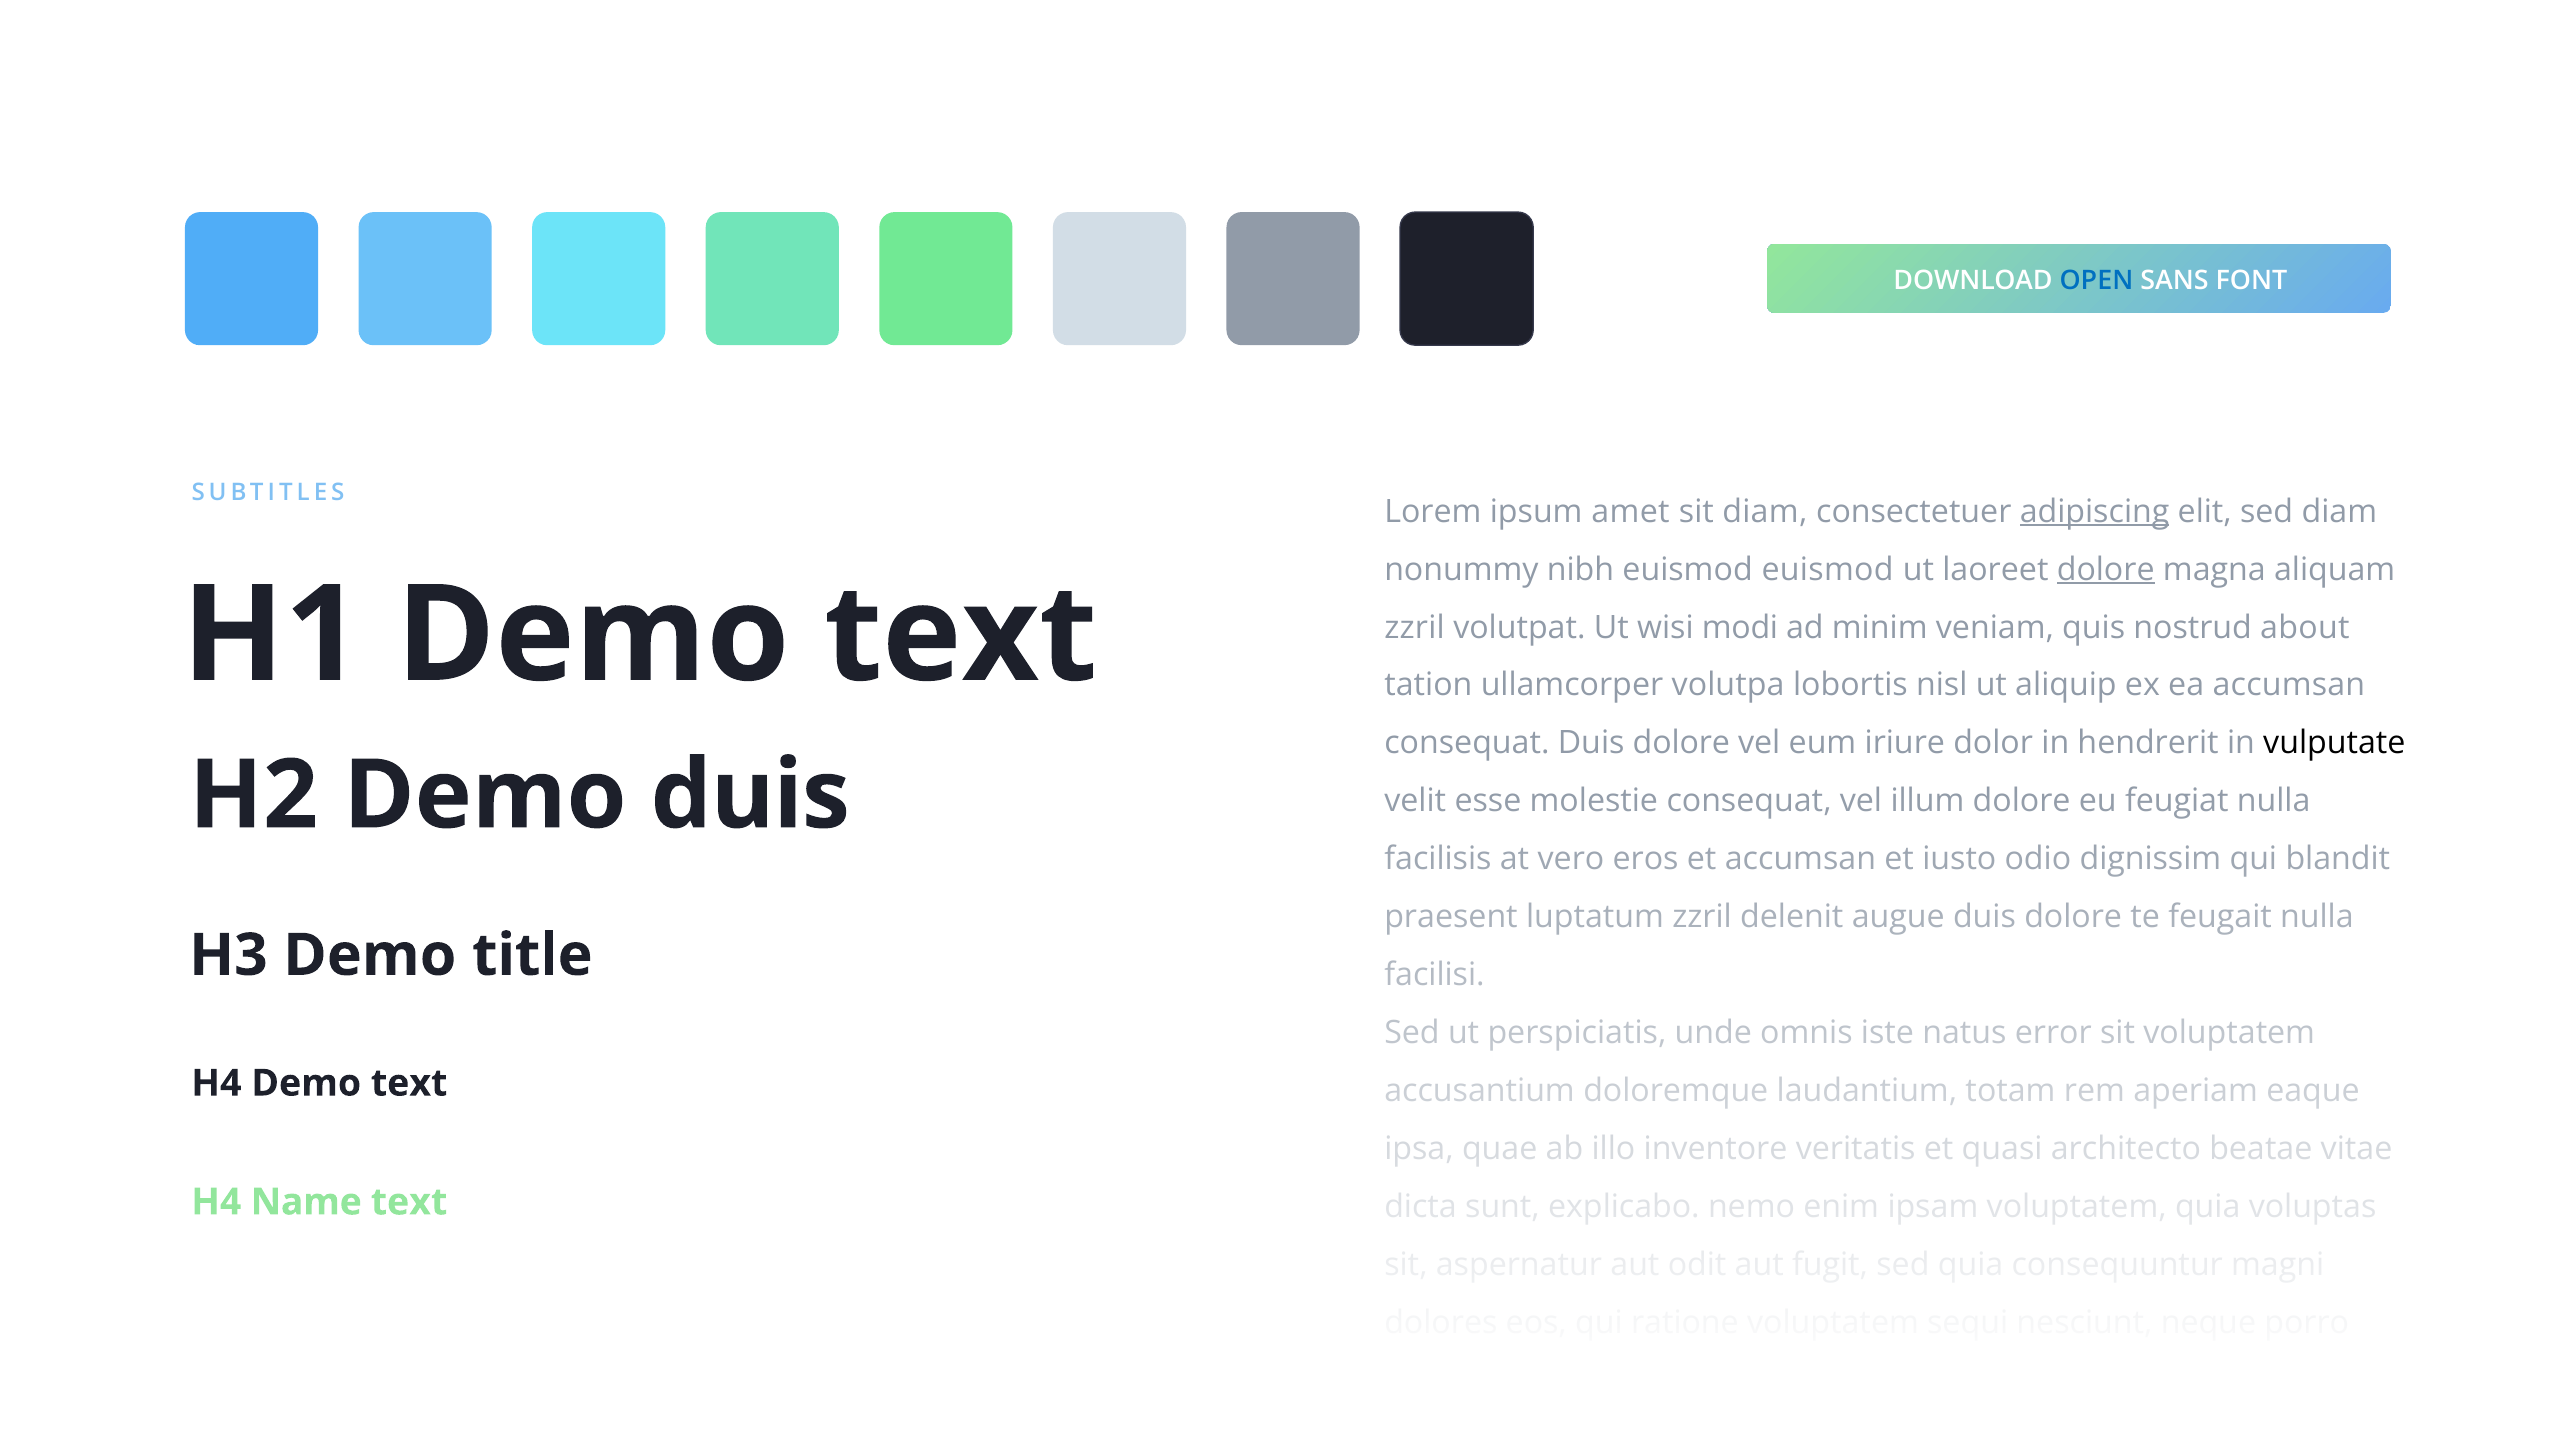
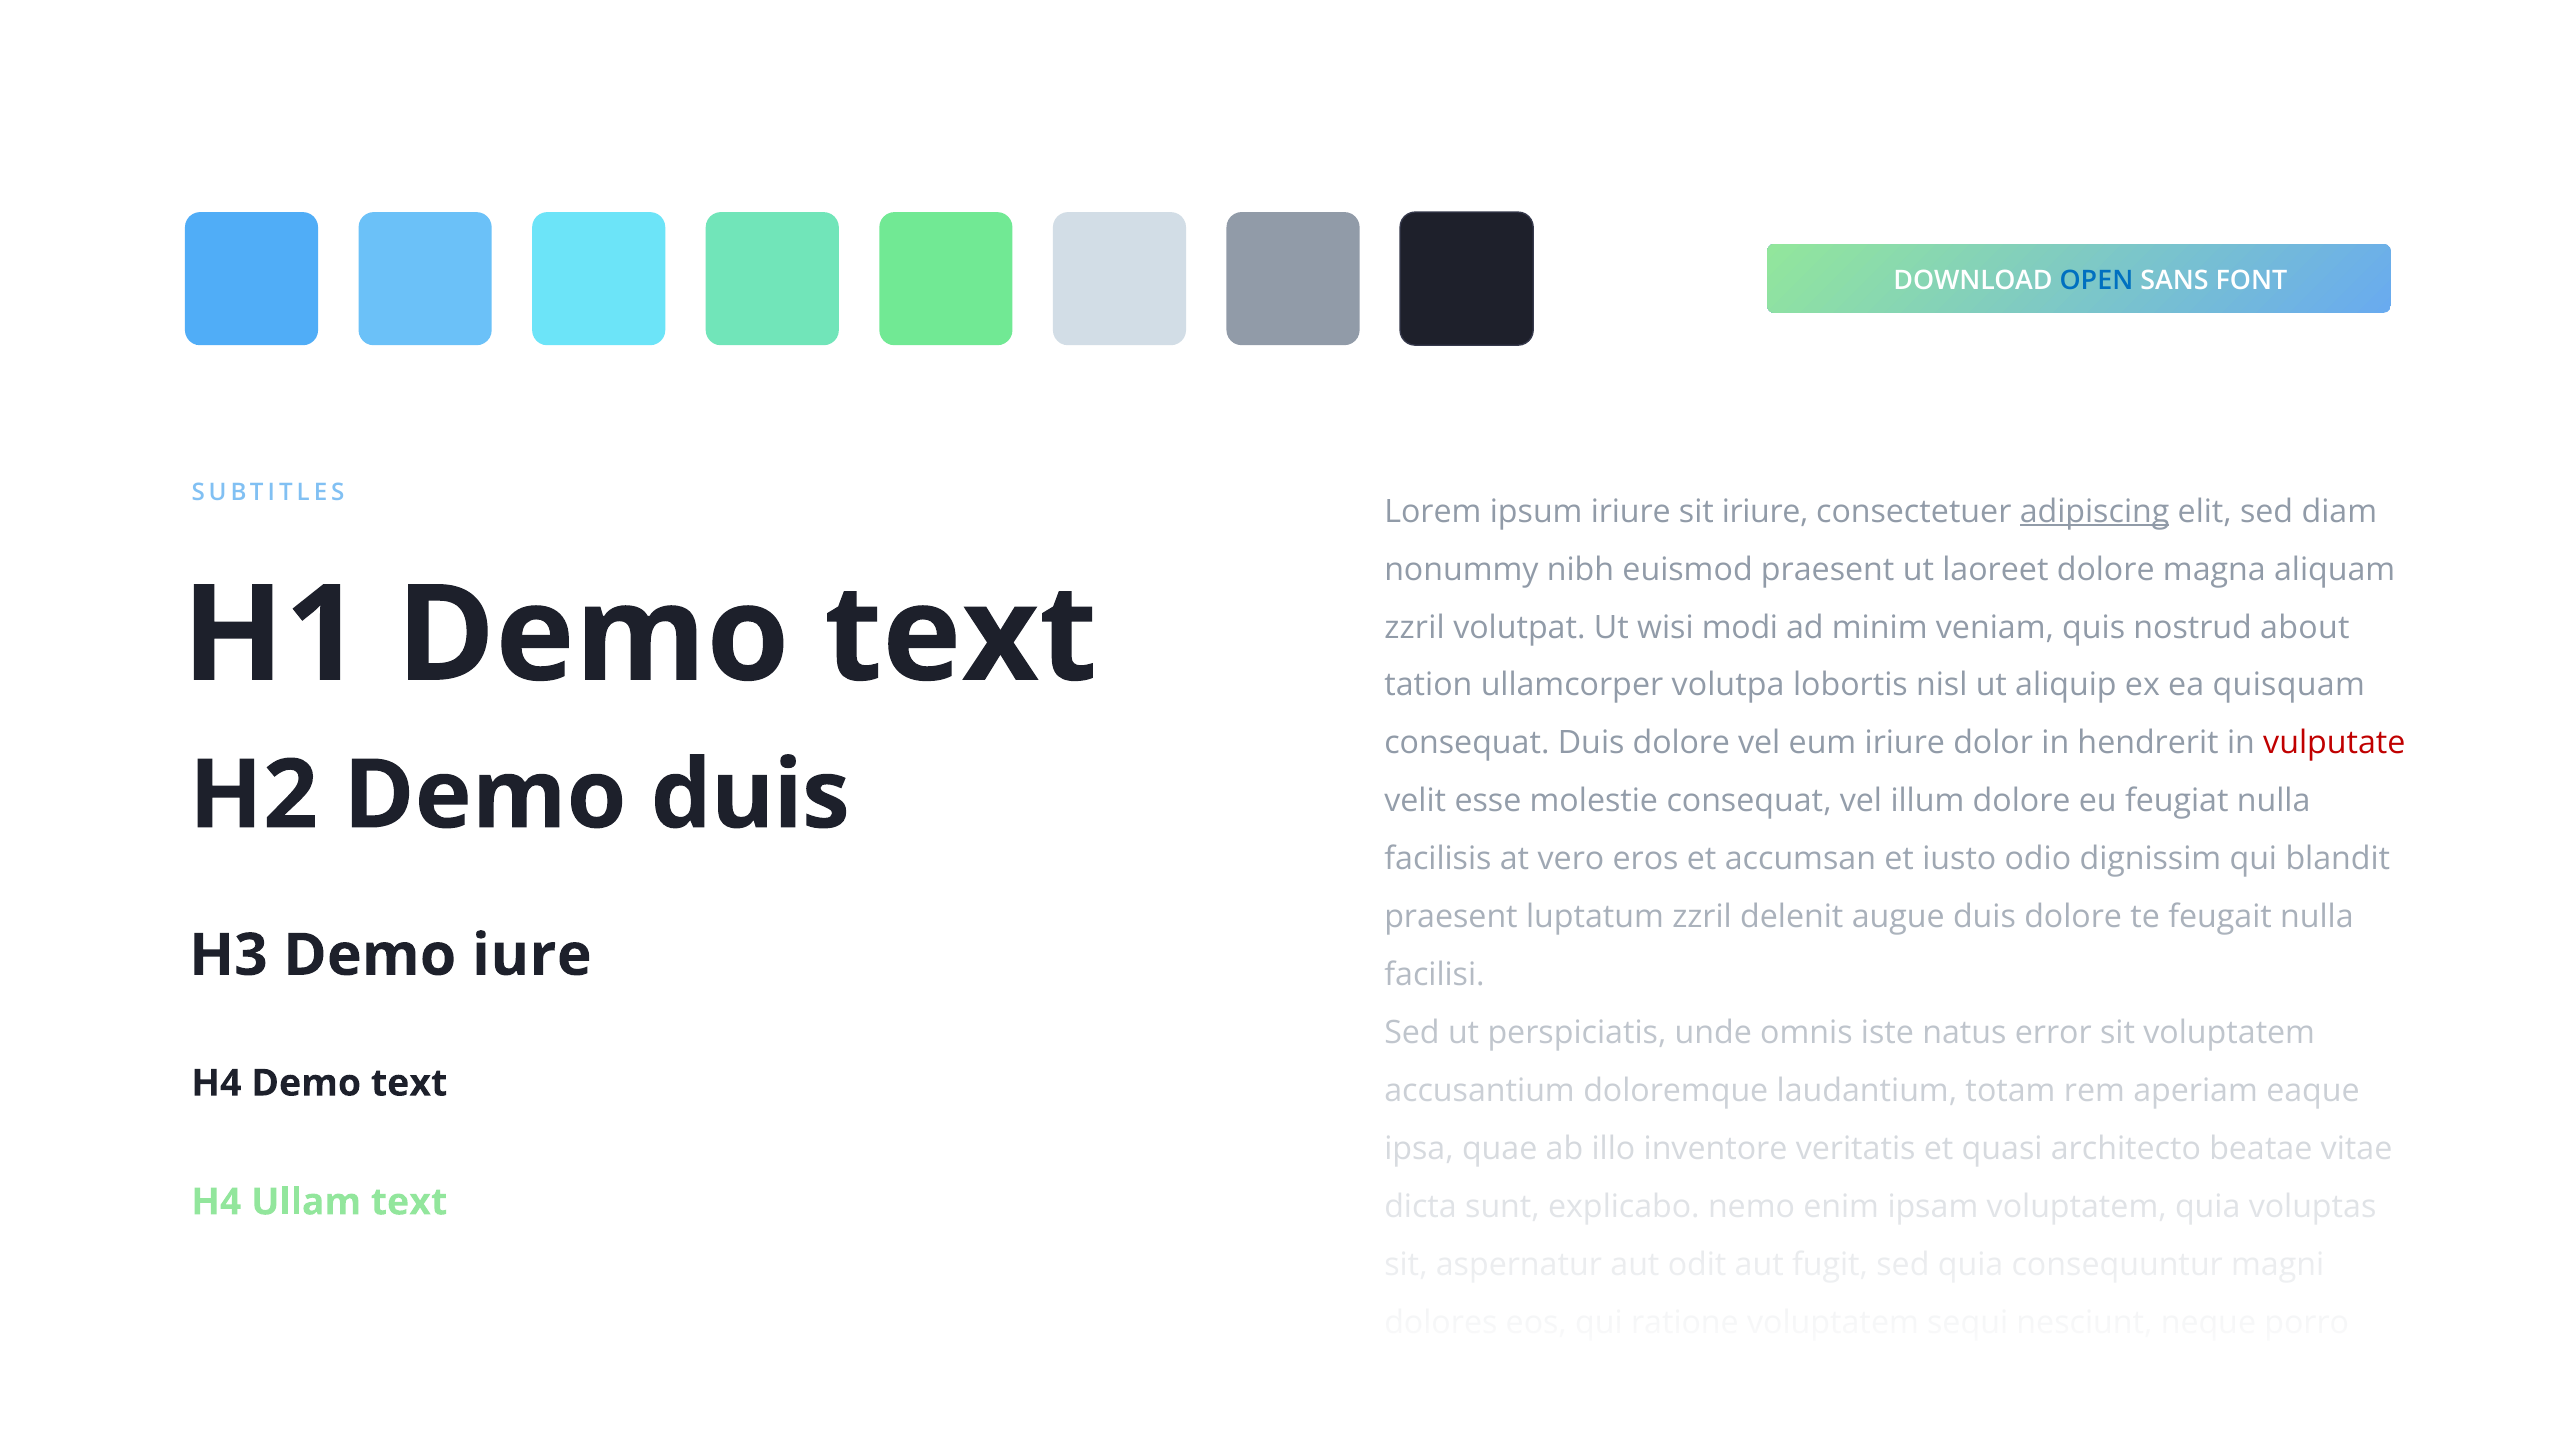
ipsum amet: amet -> iriure
sit diam: diam -> iriure
euismod euismod: euismod -> praesent
dolore at (2106, 569) underline: present -> none
ea accumsan: accumsan -> quisquam
vulputate colour: black -> red
Demo title: title -> iure
H4 Name: Name -> Ullam
